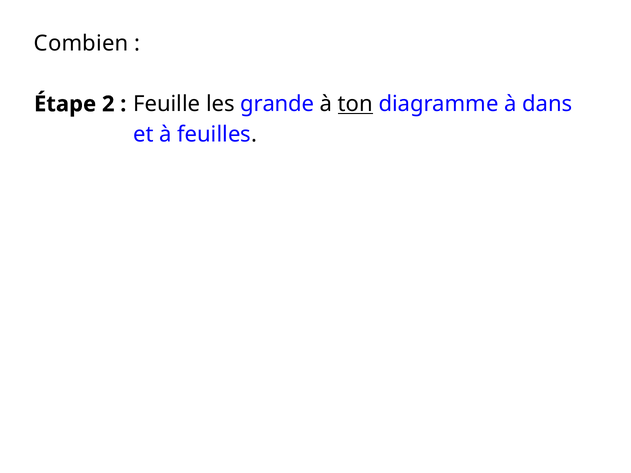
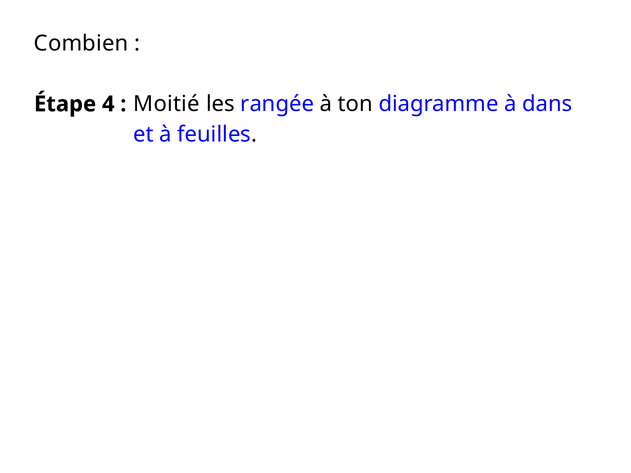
2: 2 -> 4
Feuille: Feuille -> Moitié
grande: grande -> rangée
ton underline: present -> none
